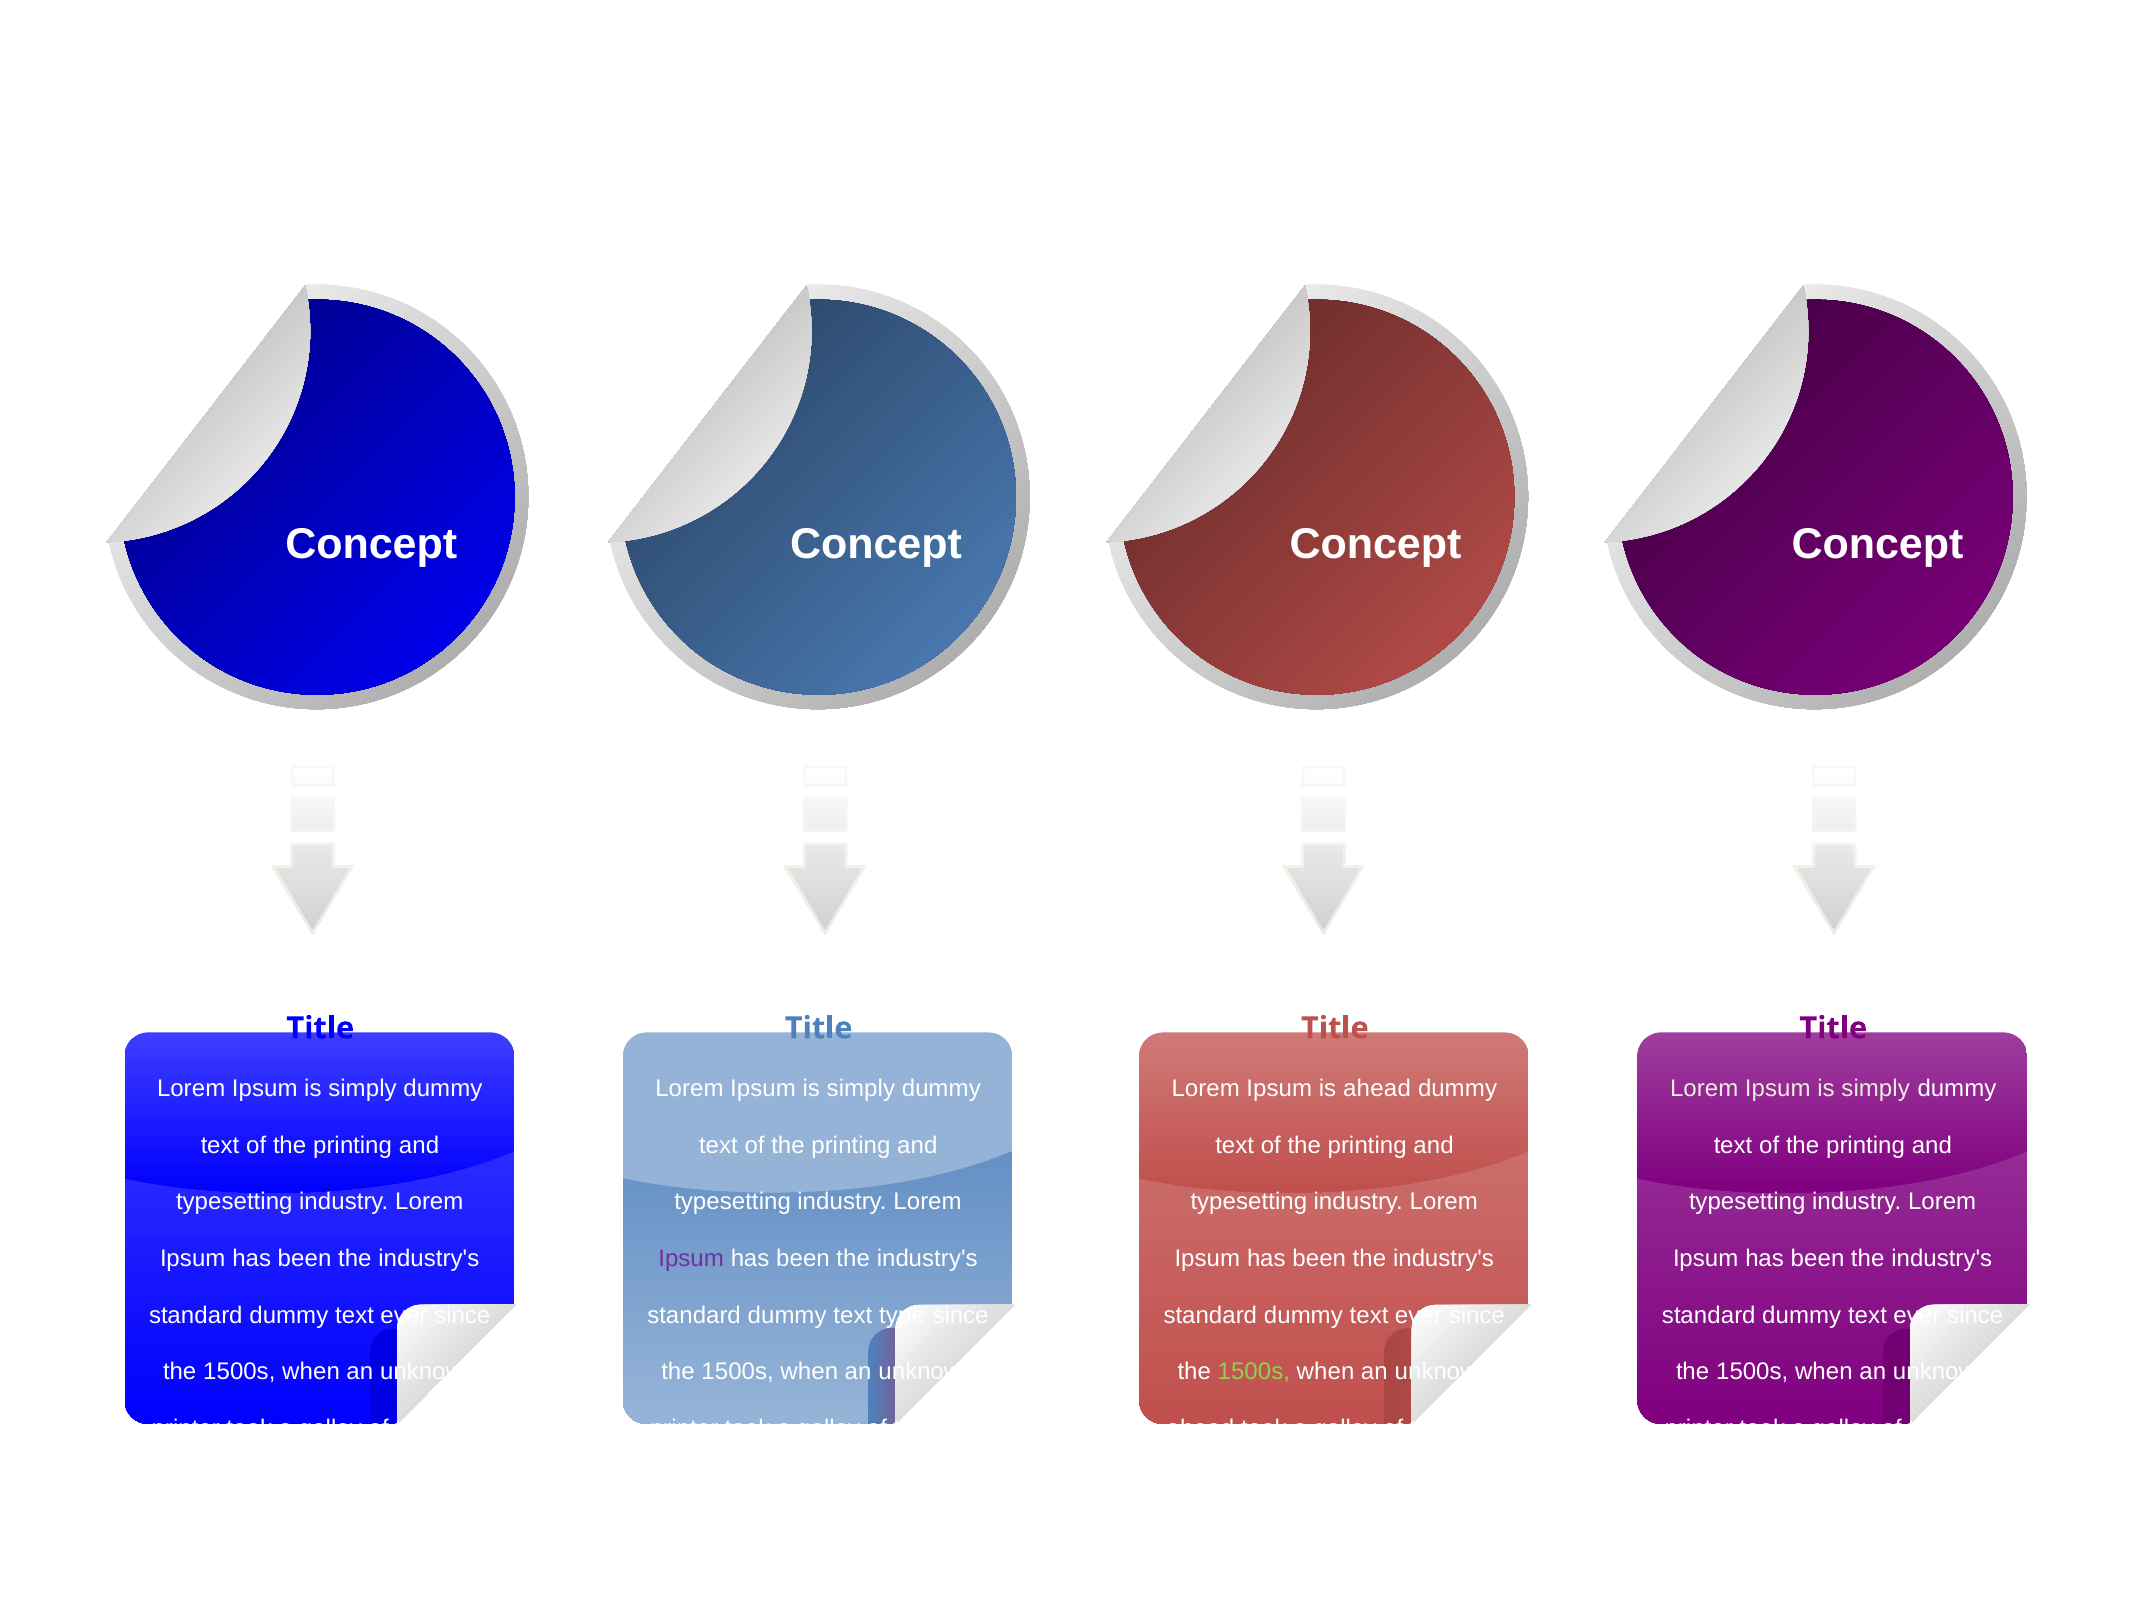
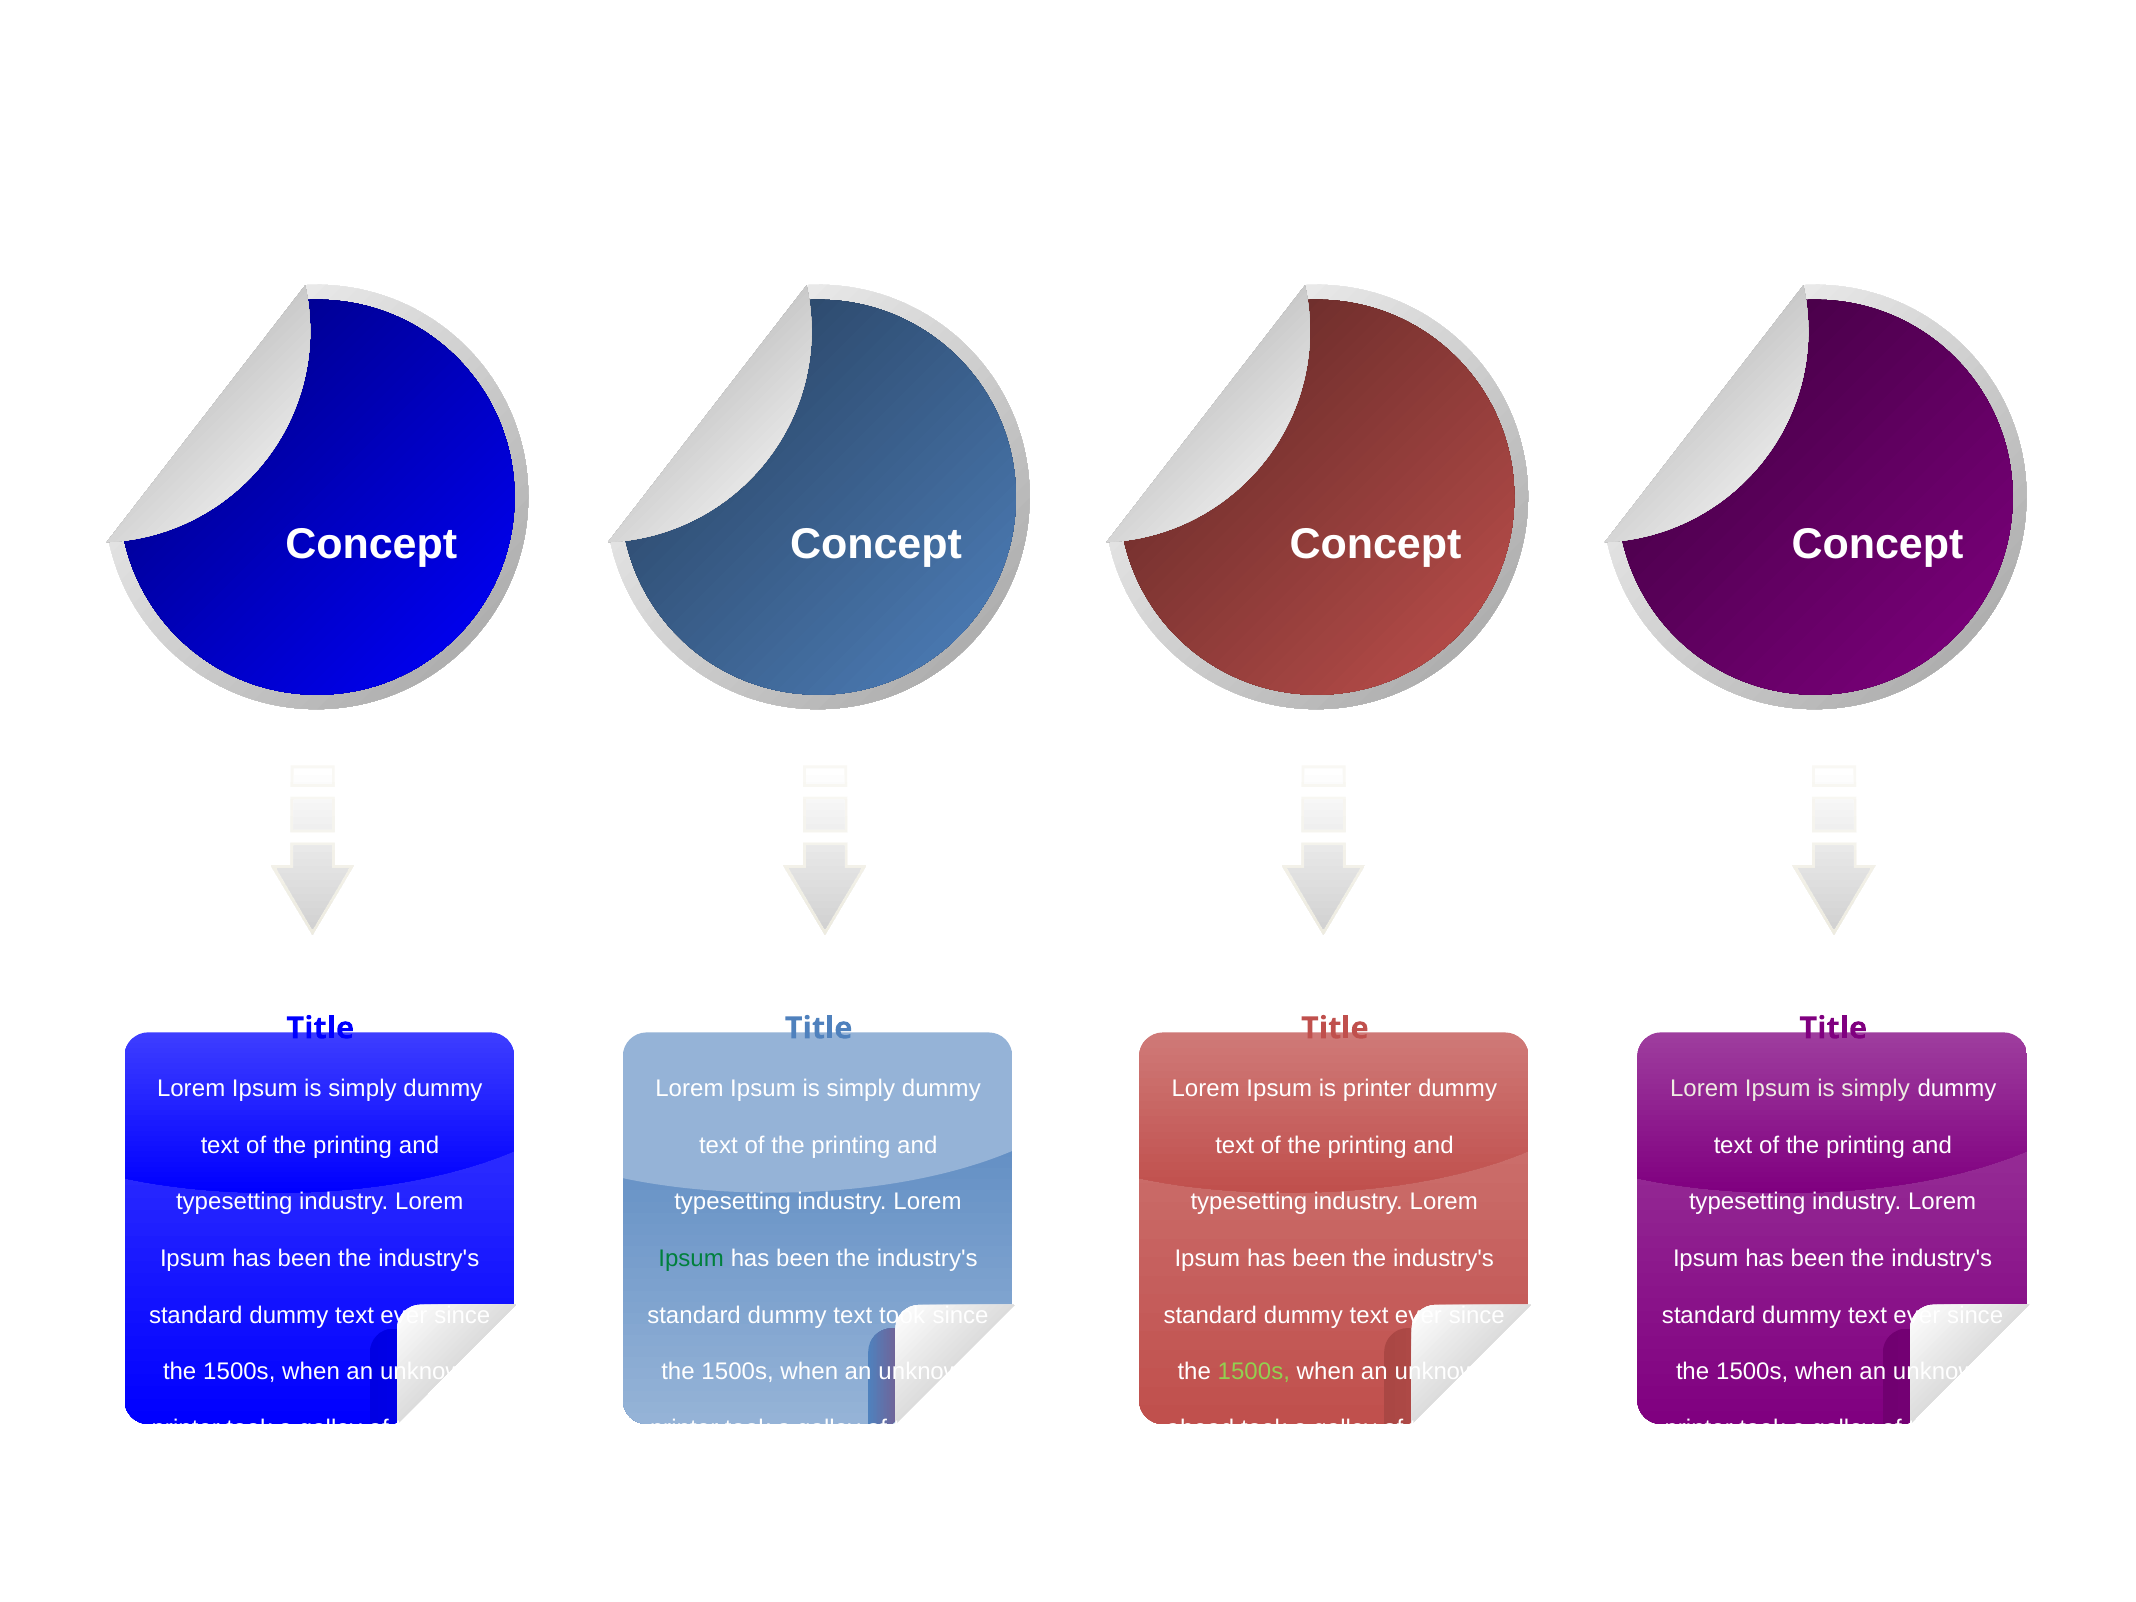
is ahead: ahead -> printer
Ipsum at (691, 1259) colour: purple -> green
text type: type -> took
